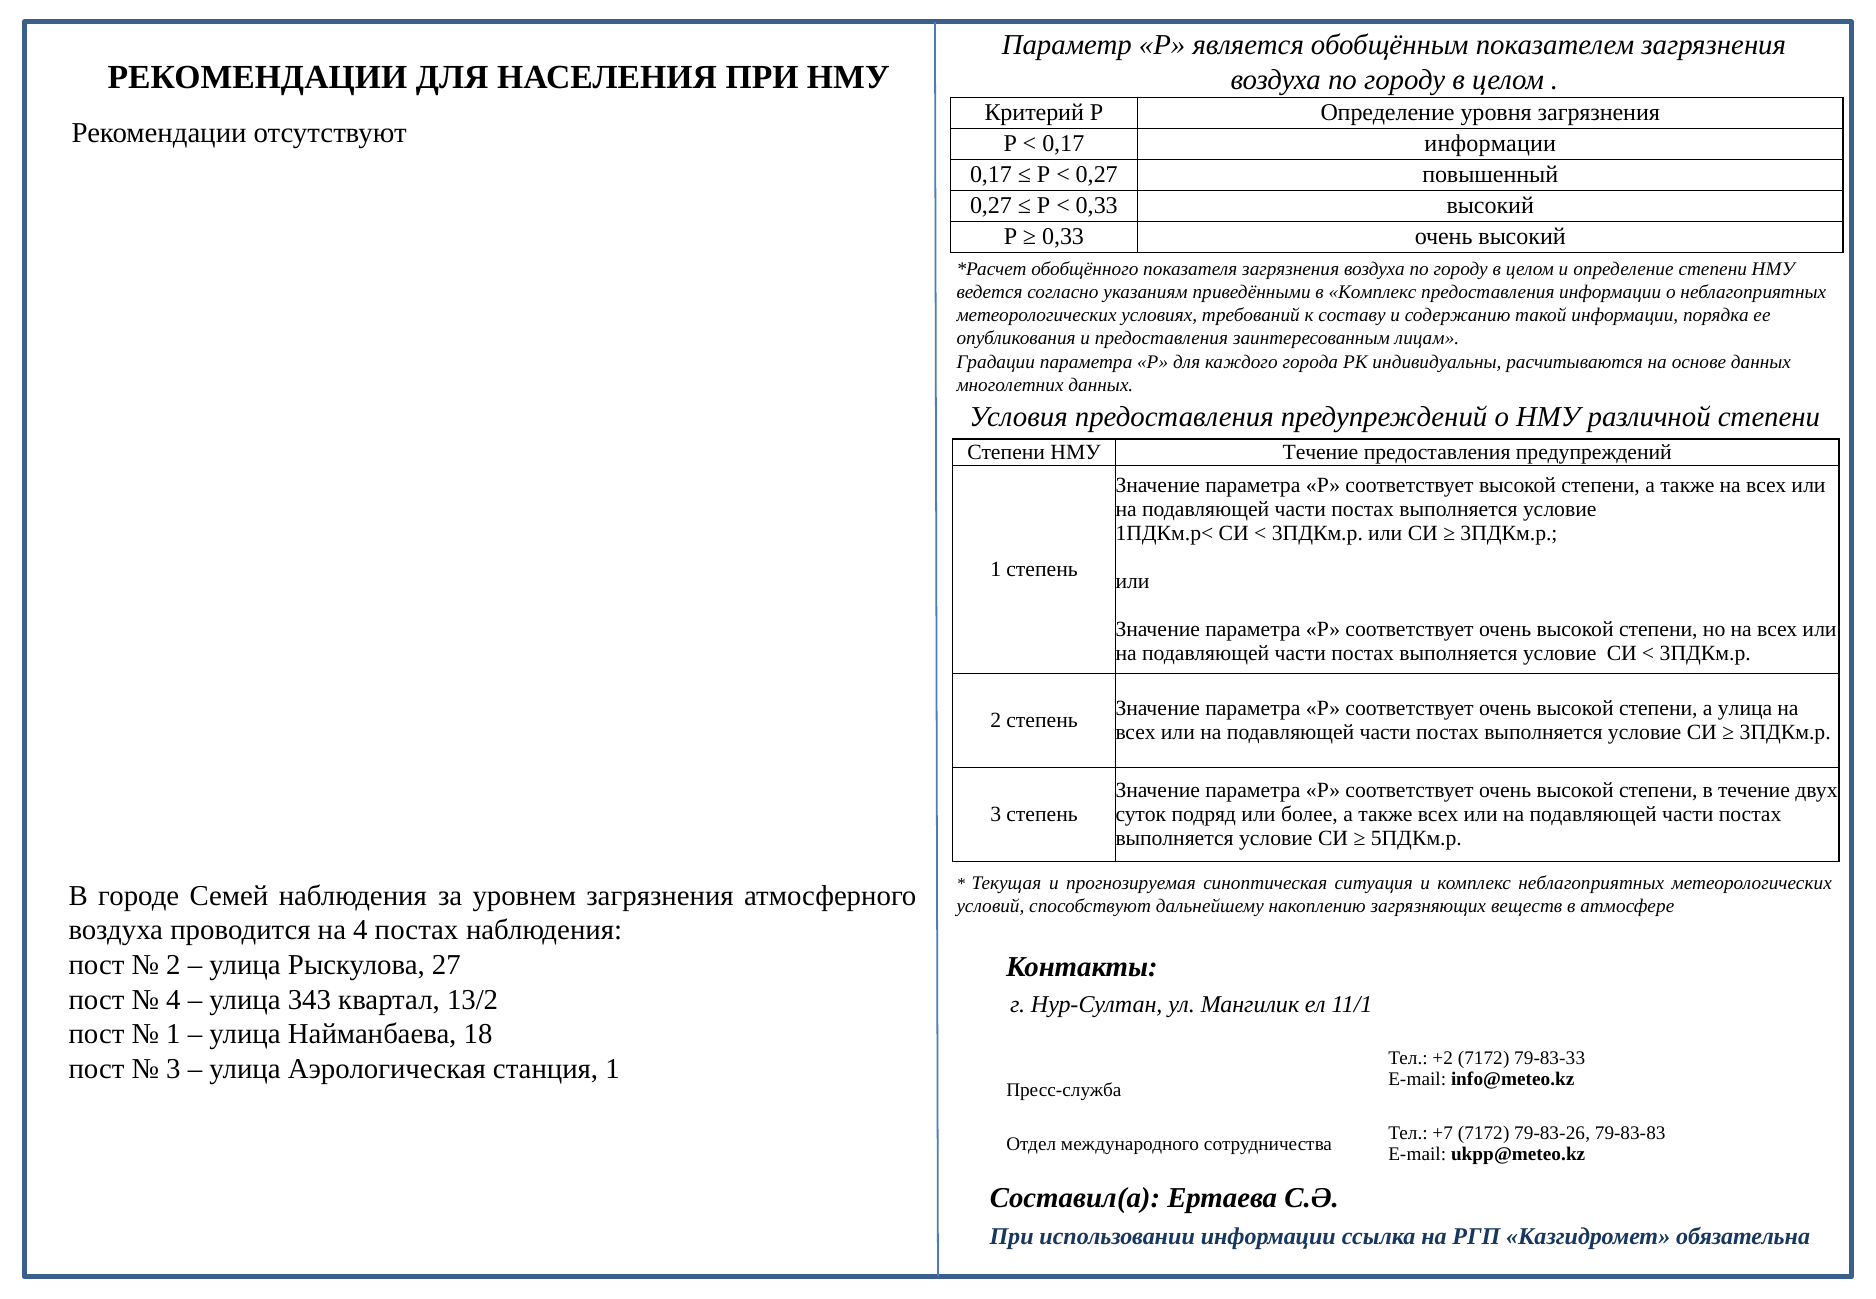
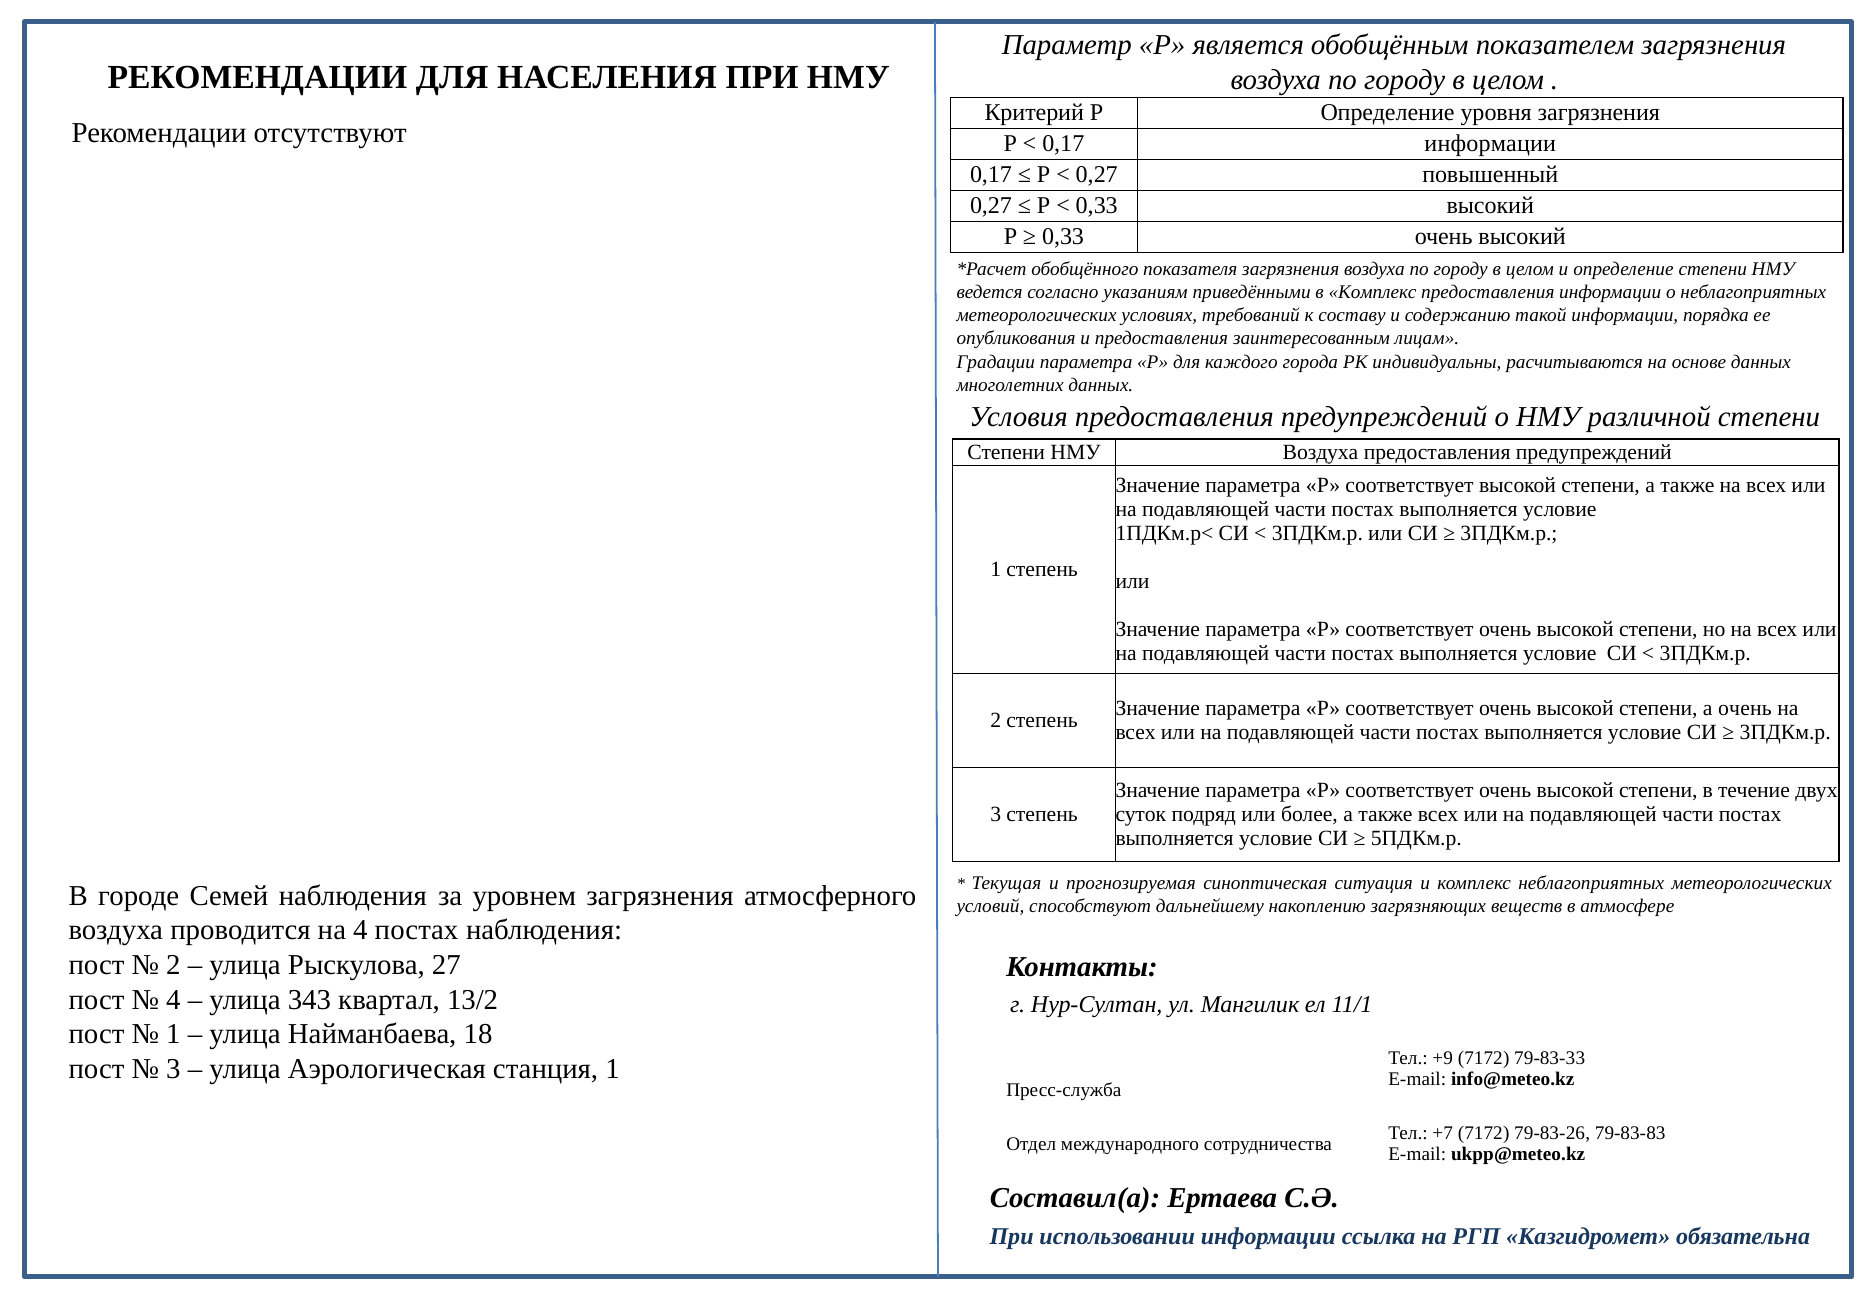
НМУ Течение: Течение -> Воздуха
а улица: улица -> очень
+2: +2 -> +9
